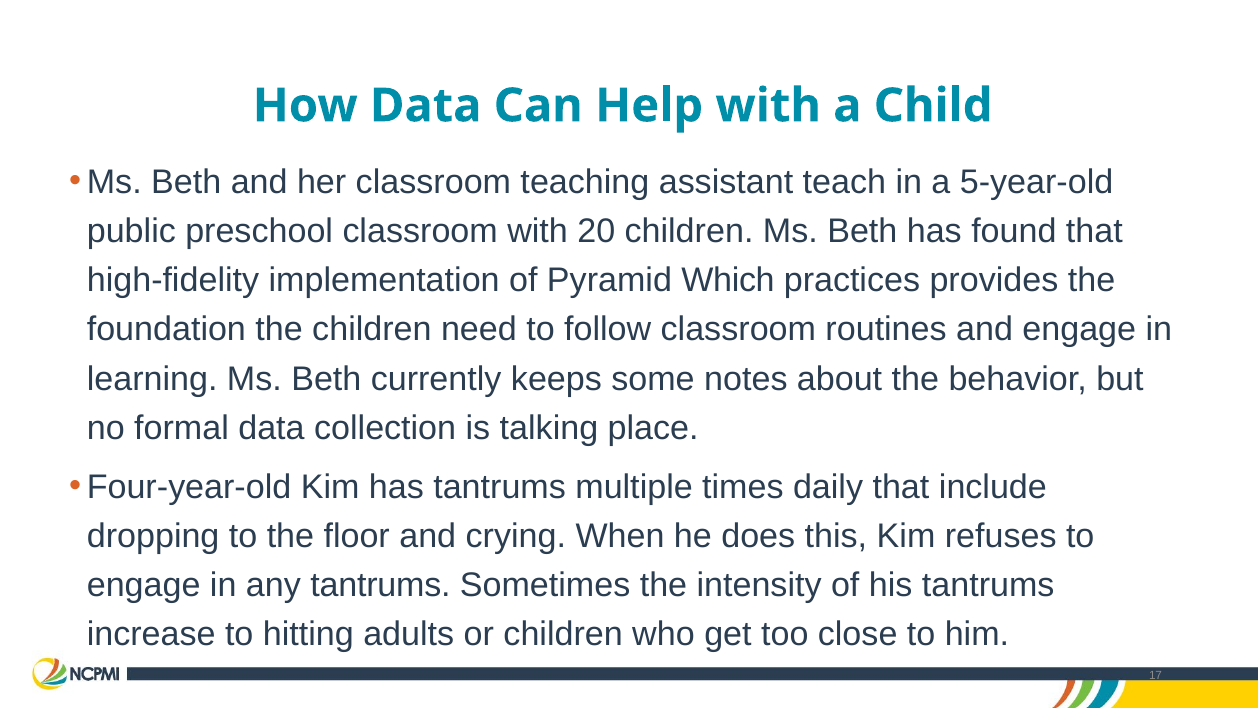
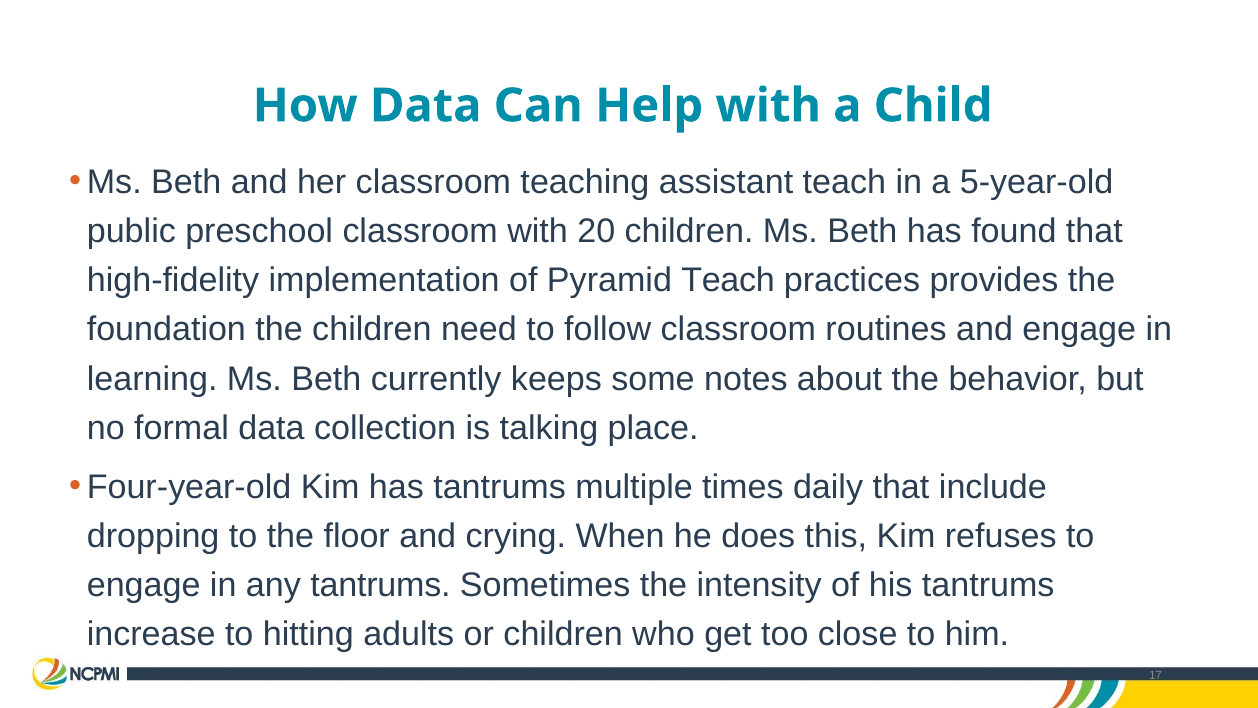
Pyramid Which: Which -> Teach
